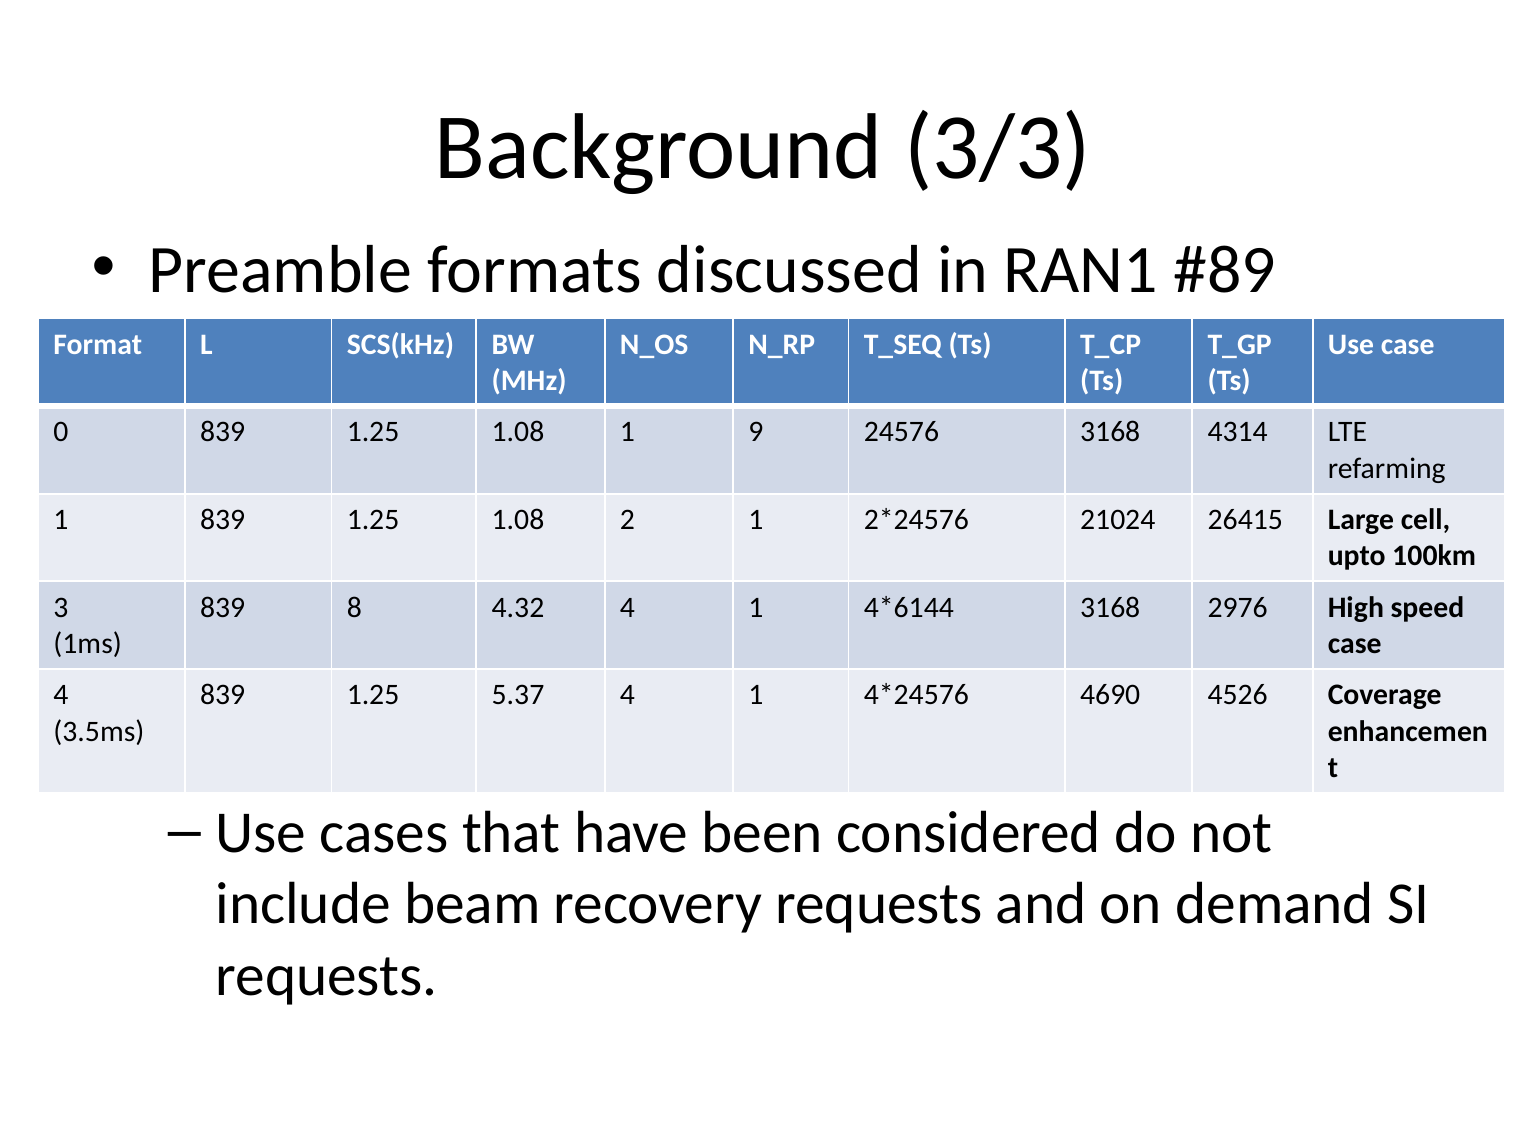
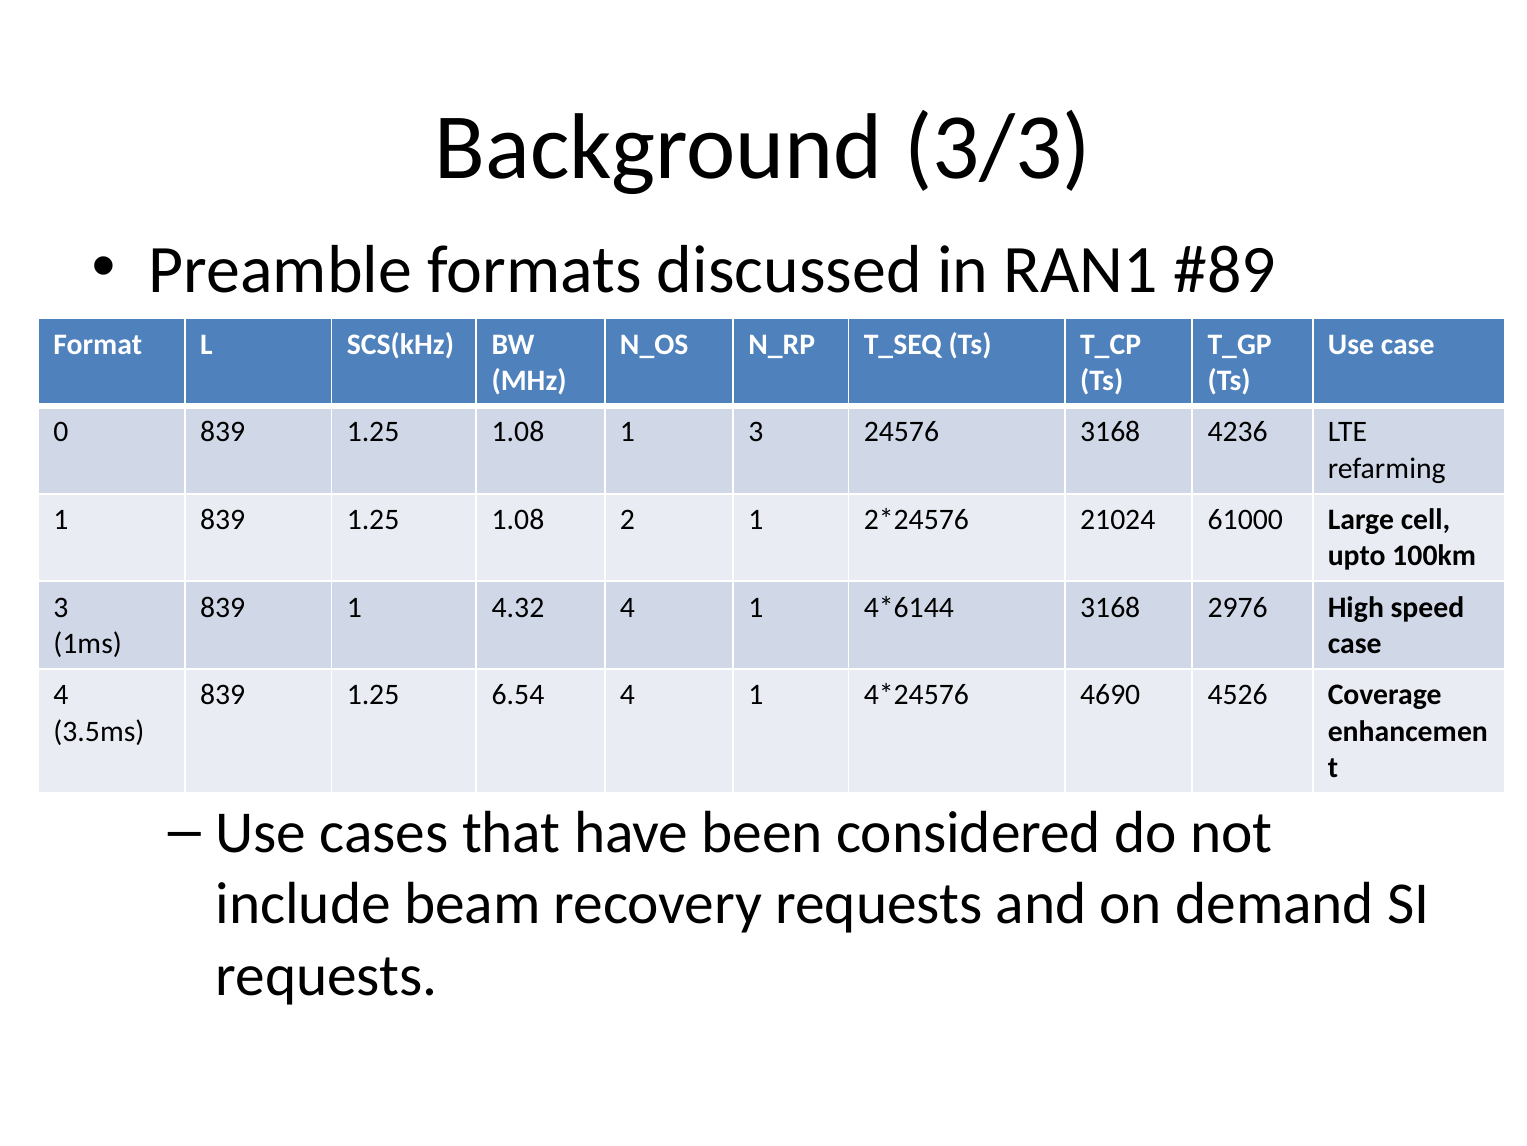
1 9: 9 -> 3
4314: 4314 -> 4236
26415: 26415 -> 61000
839 8: 8 -> 1
5.37: 5.37 -> 6.54
